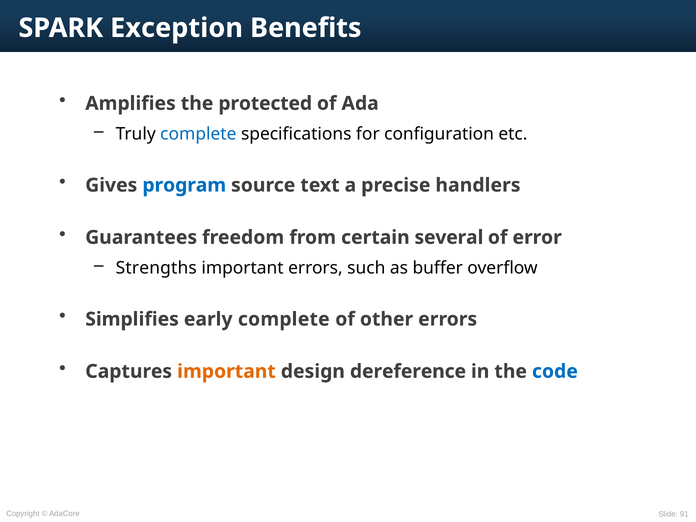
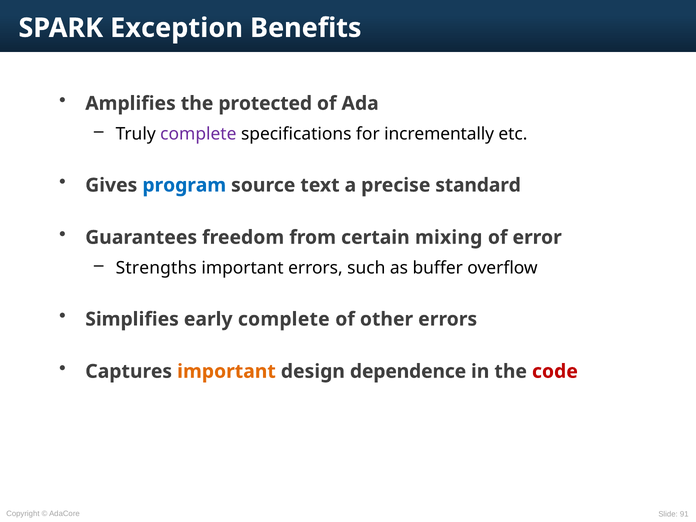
complete at (198, 134) colour: blue -> purple
configuration: configuration -> incrementally
handlers: handlers -> standard
several: several -> mixing
dereference: dereference -> dependence
code colour: blue -> red
